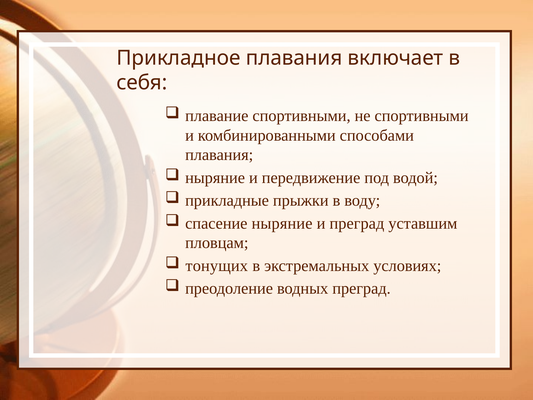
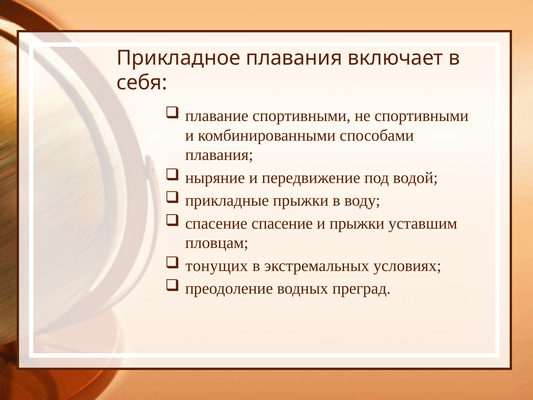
спасение ныряние: ныряние -> спасение
и преград: преград -> прыжки
